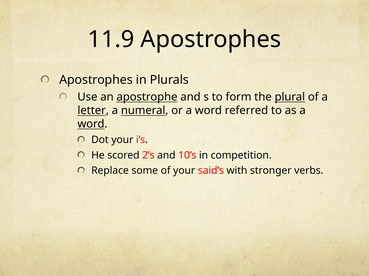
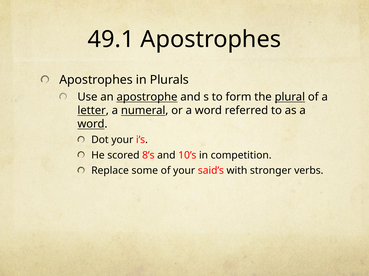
11.9: 11.9 -> 49.1
2’s: 2’s -> 8’s
